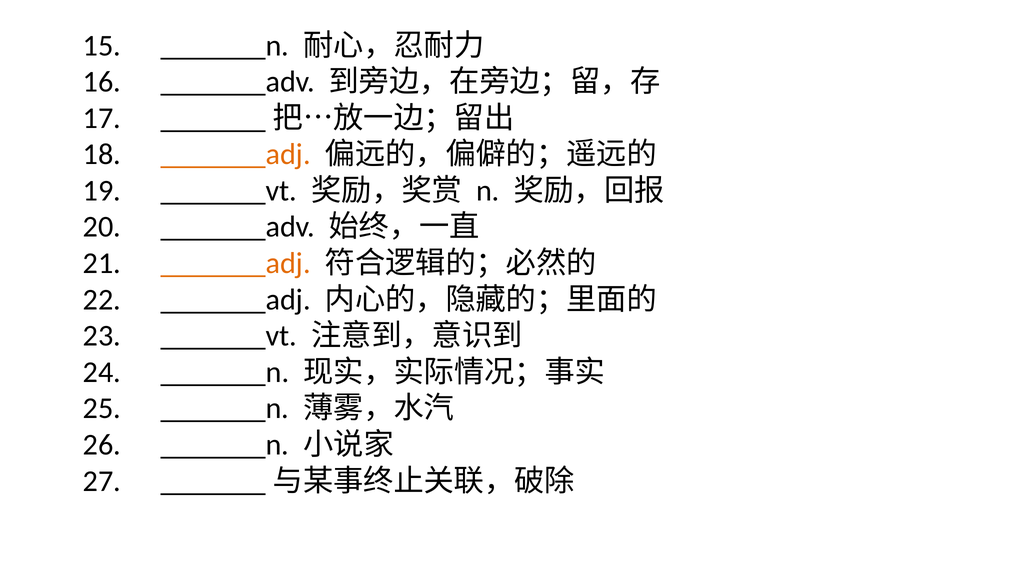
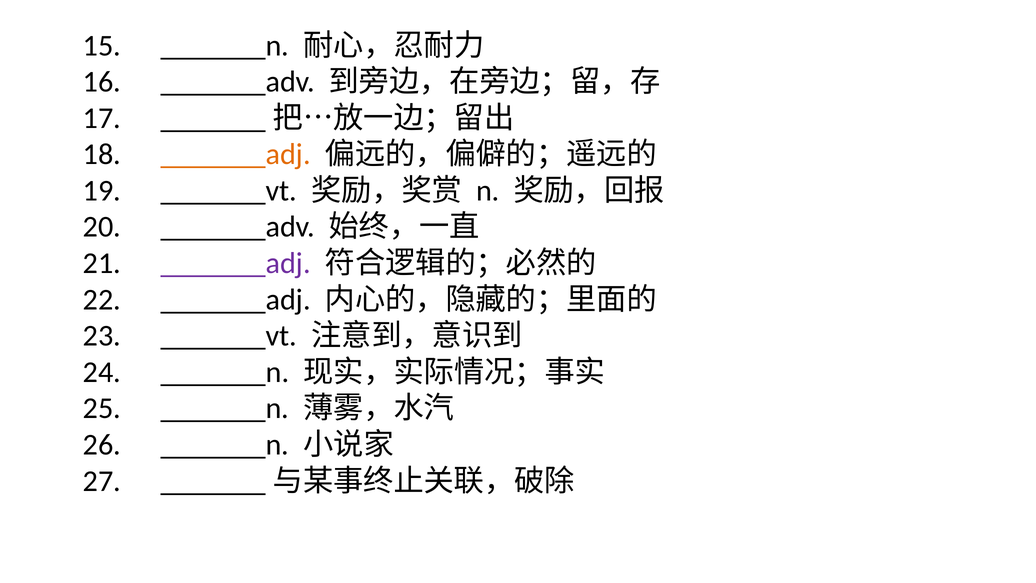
_______adj at (236, 263) colour: orange -> purple
